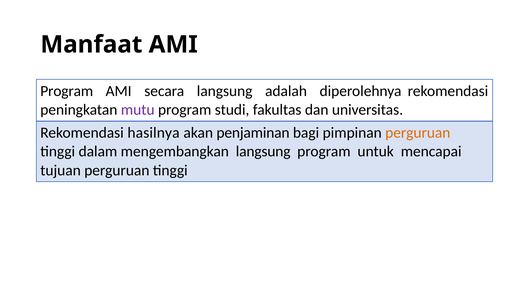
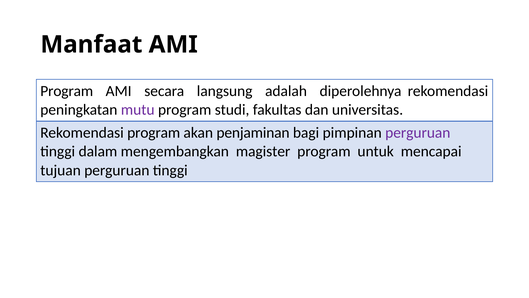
Rekomendasi hasilnya: hasilnya -> program
perguruan at (418, 132) colour: orange -> purple
mengembangkan langsung: langsung -> magister
